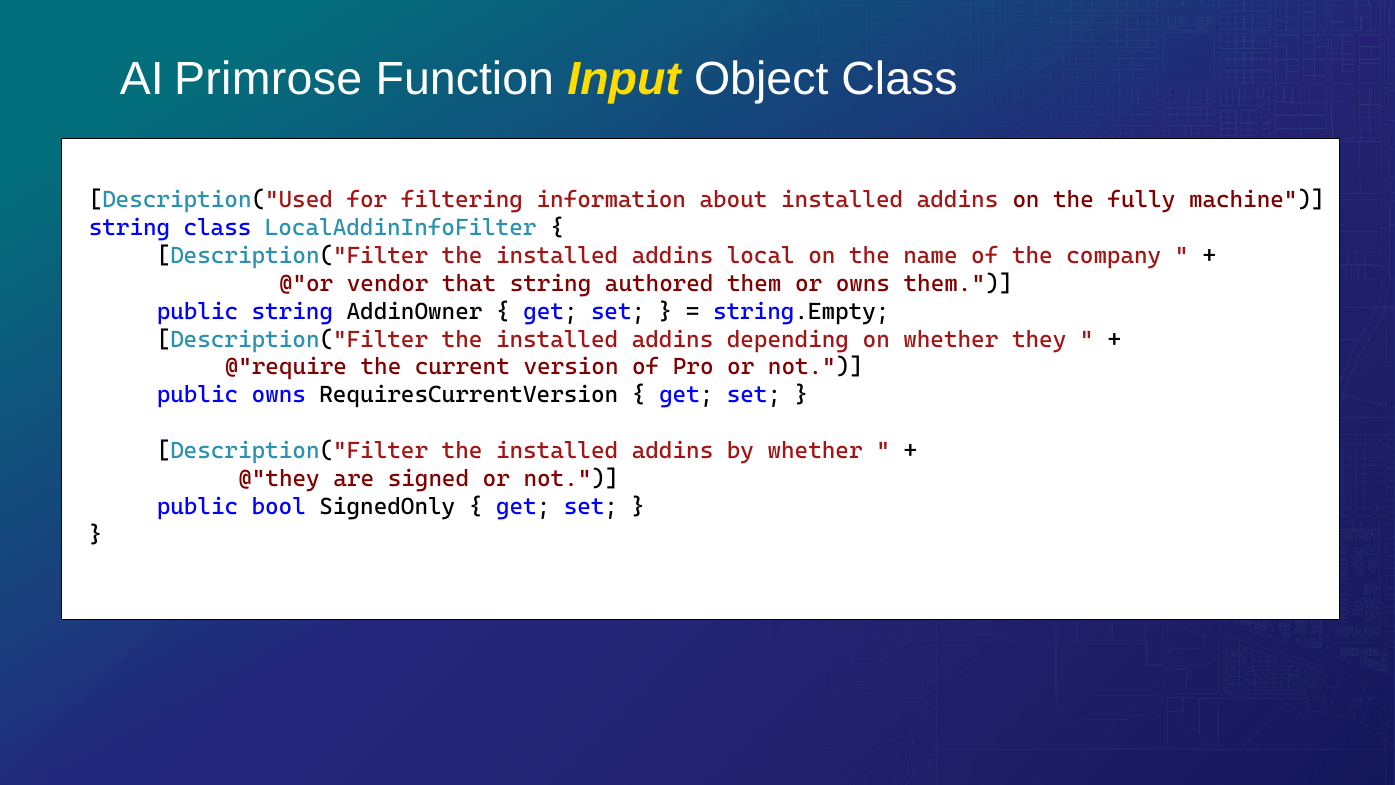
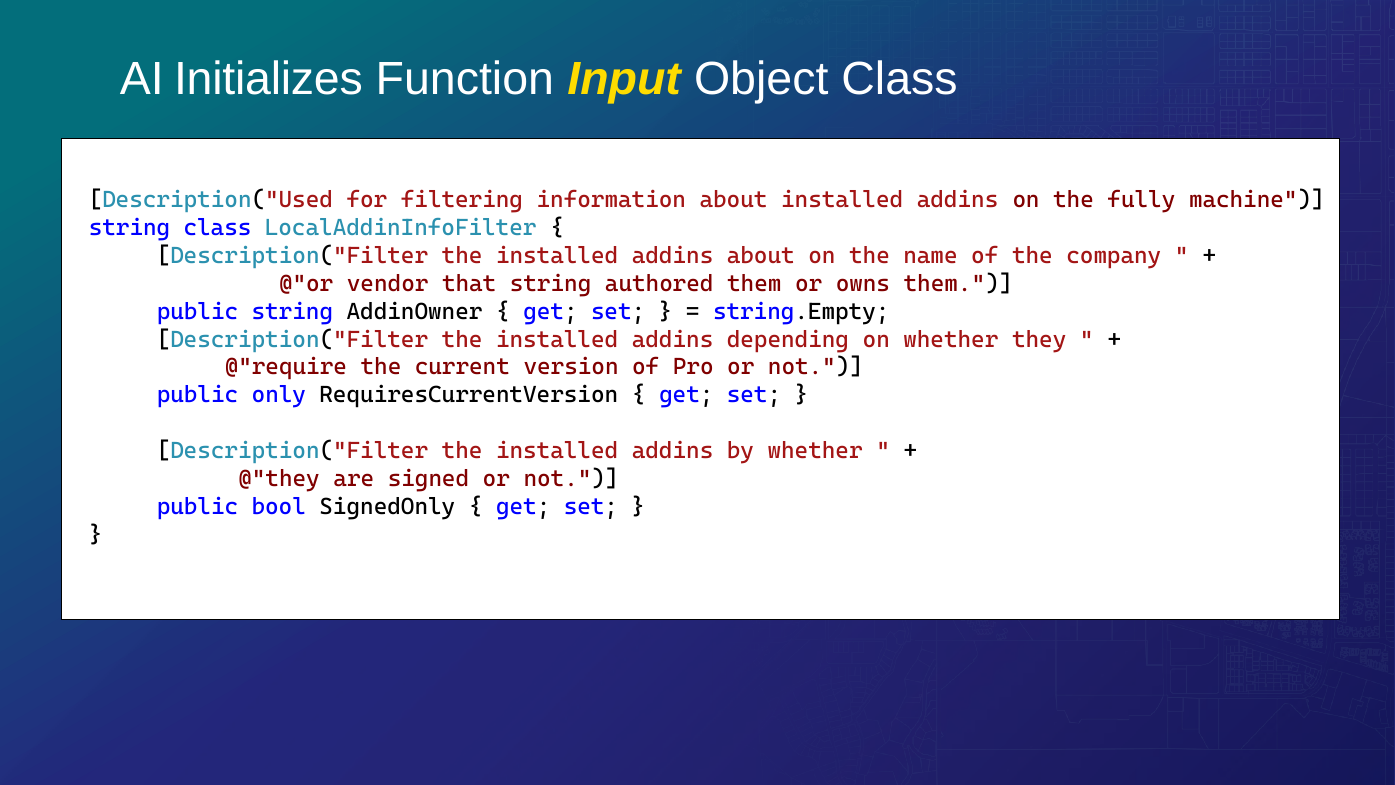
Primrose: Primrose -> Initializes
addins local: local -> about
public owns: owns -> only
